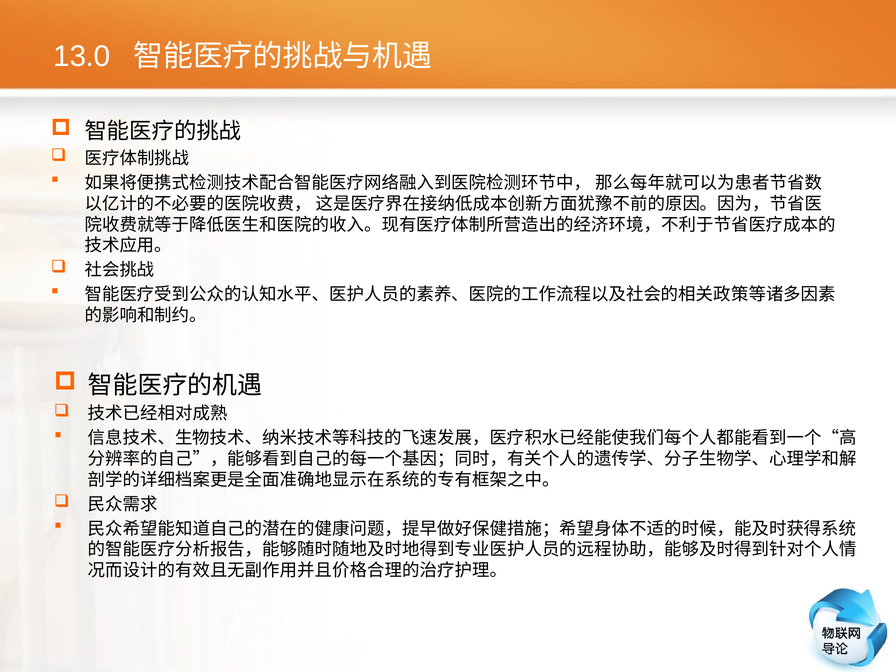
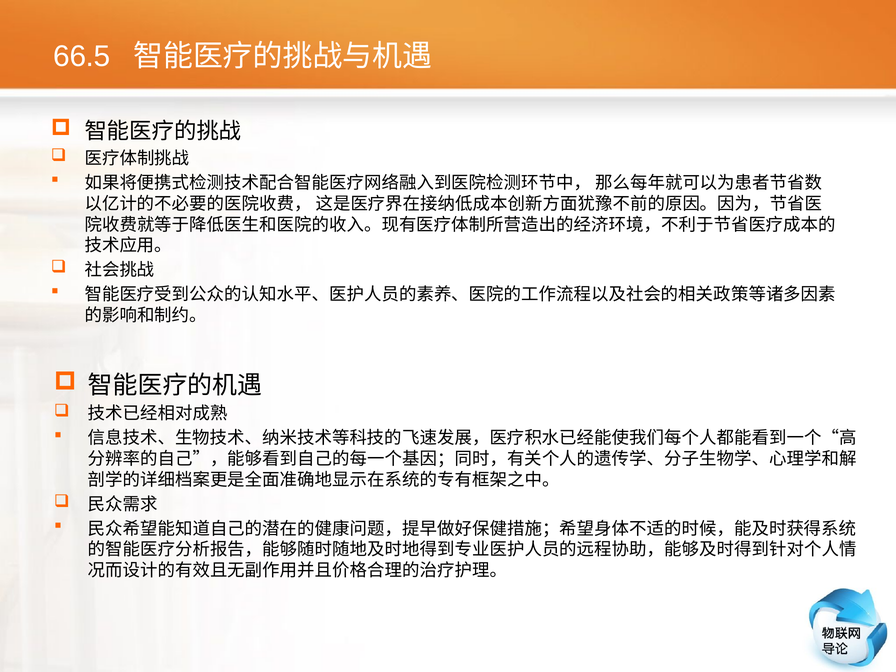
13.0: 13.0 -> 66.5
